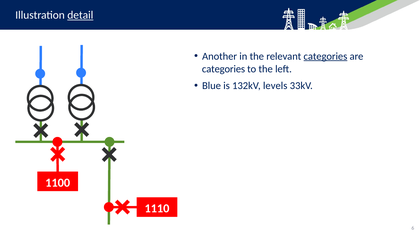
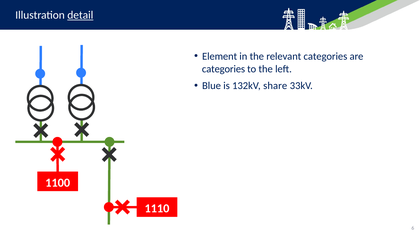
Another: Another -> Element
categories at (325, 56) underline: present -> none
levels: levels -> share
